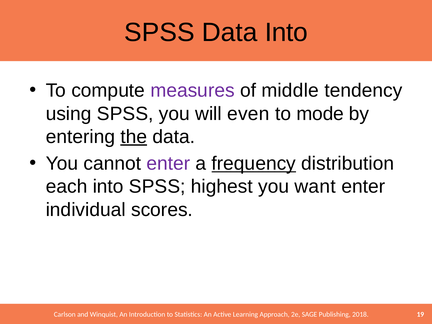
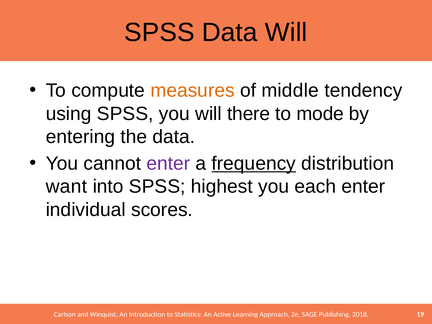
Data Into: Into -> Will
measures colour: purple -> orange
even: even -> there
the underline: present -> none
each: each -> want
want: want -> each
